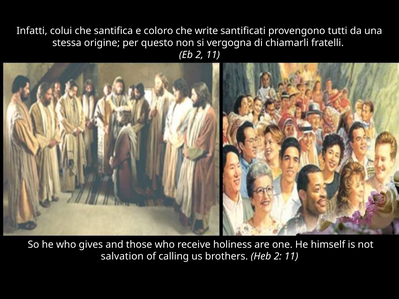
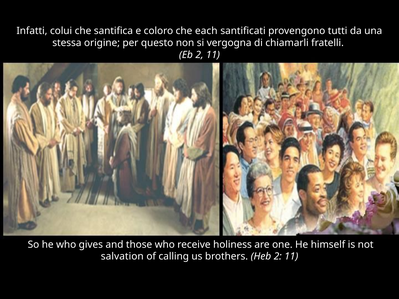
write: write -> each
